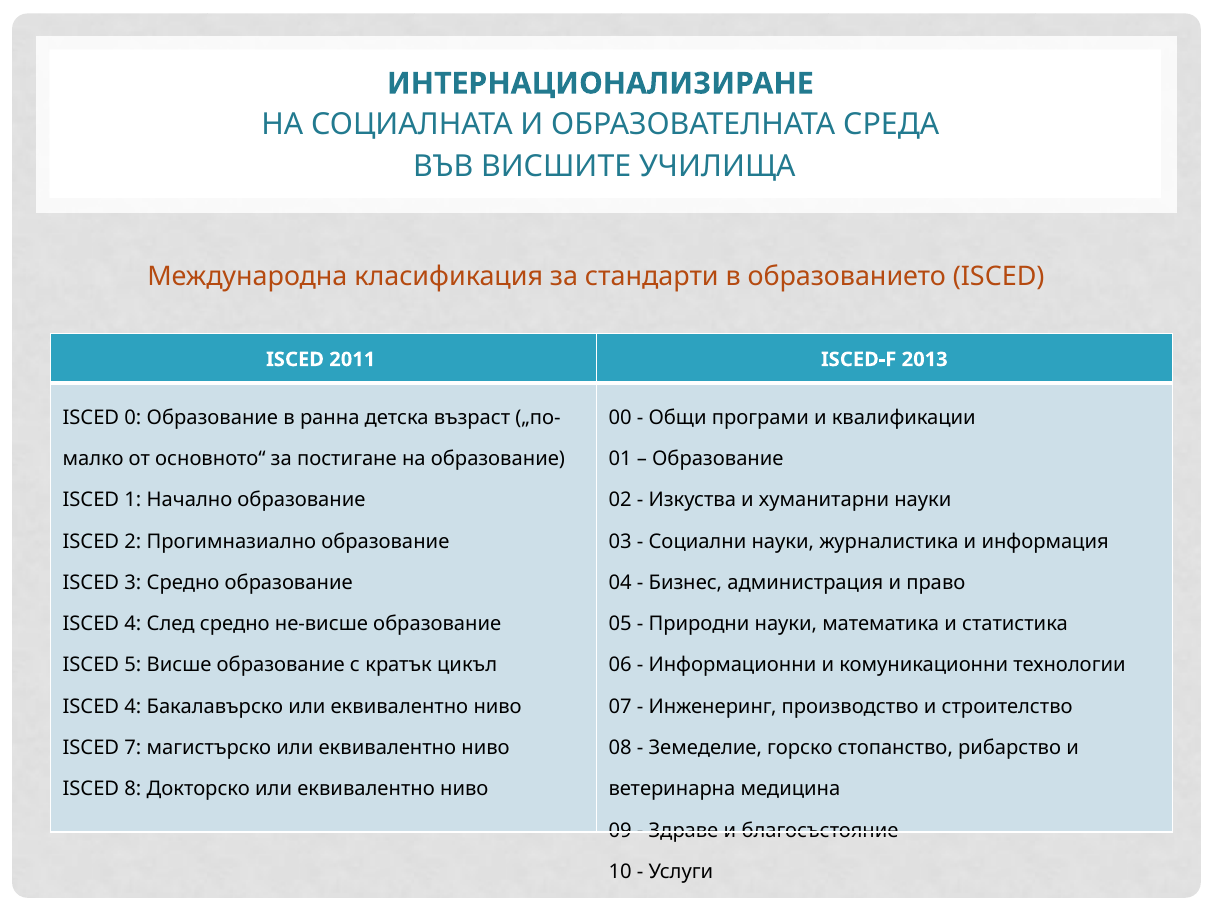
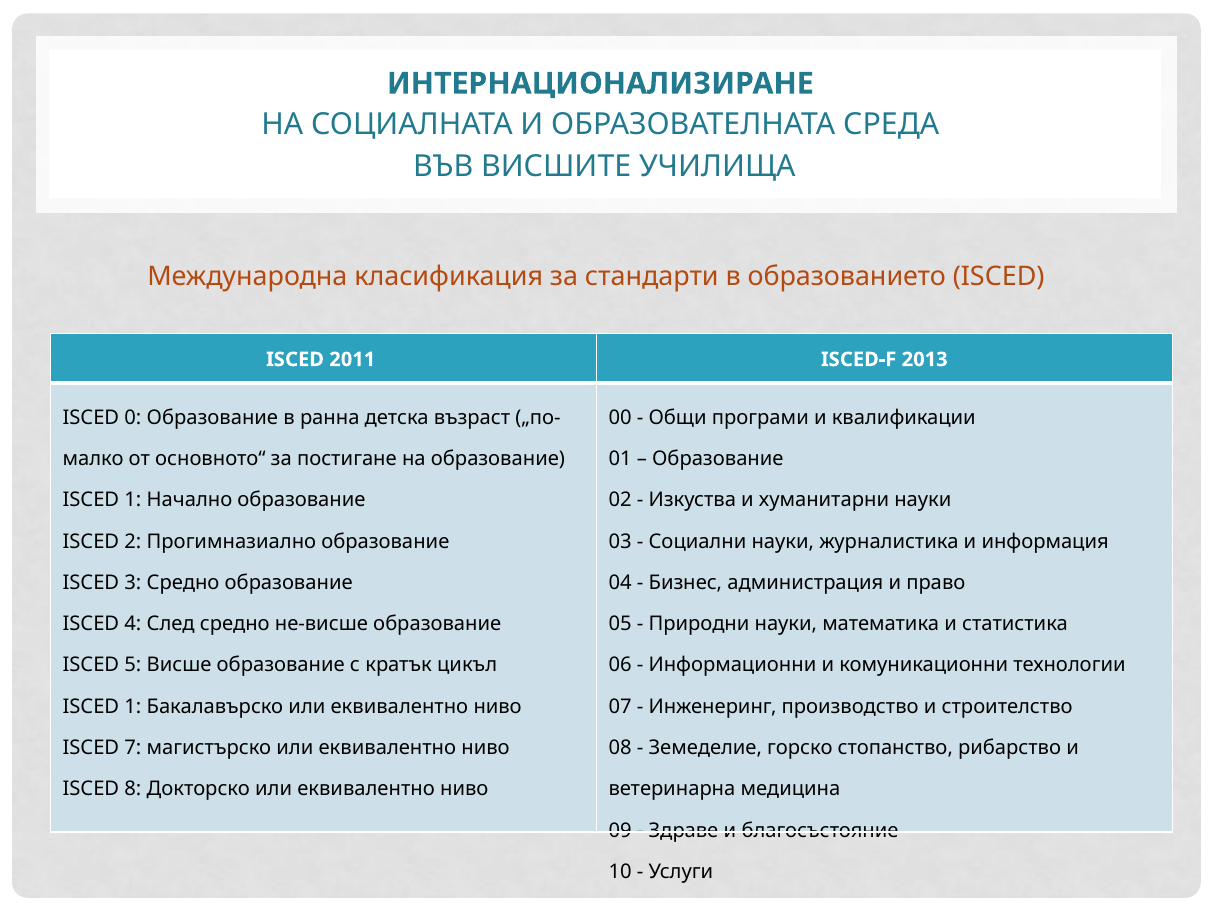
4 at (133, 706): 4 -> 1
